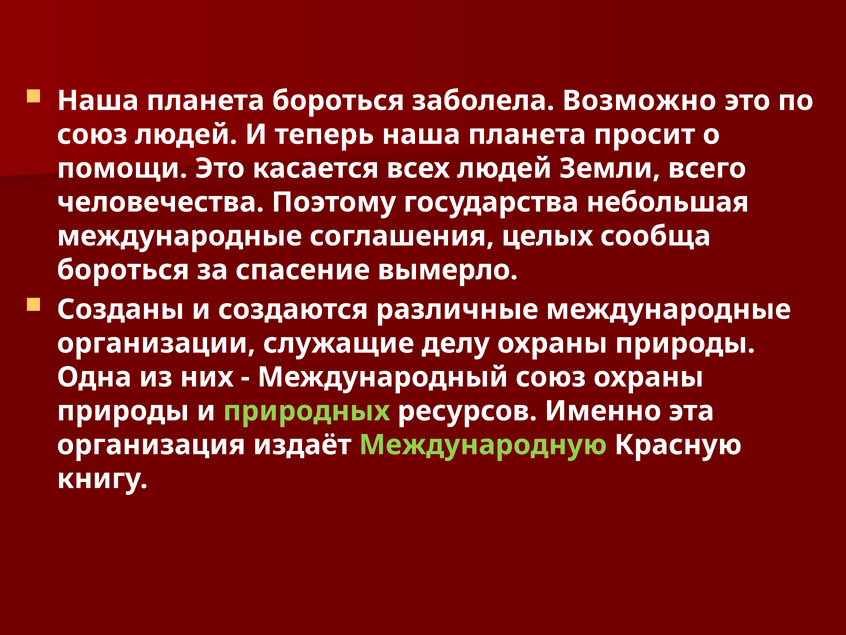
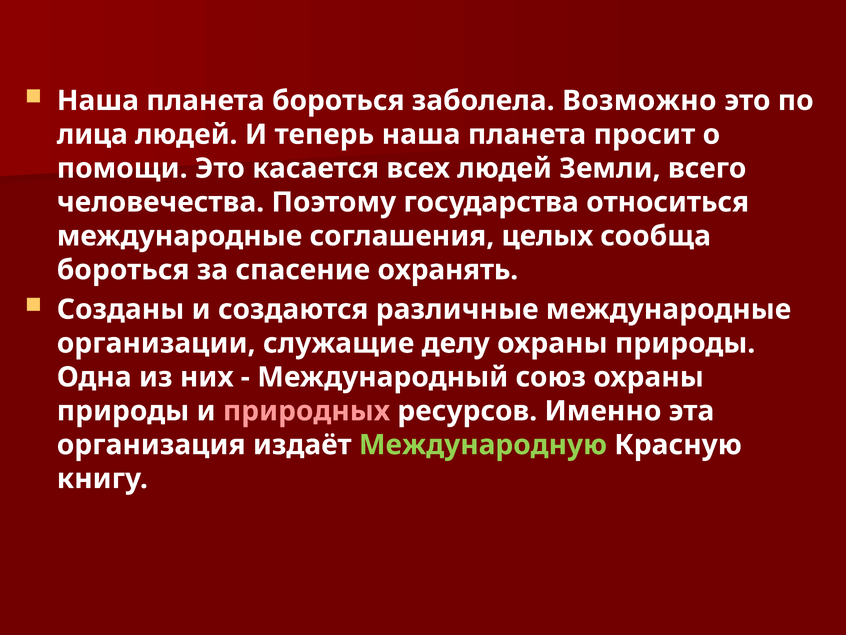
союз at (92, 134): союз -> лица
небольшая: небольшая -> относиться
вымерло: вымерло -> охранять
природных colour: light green -> pink
